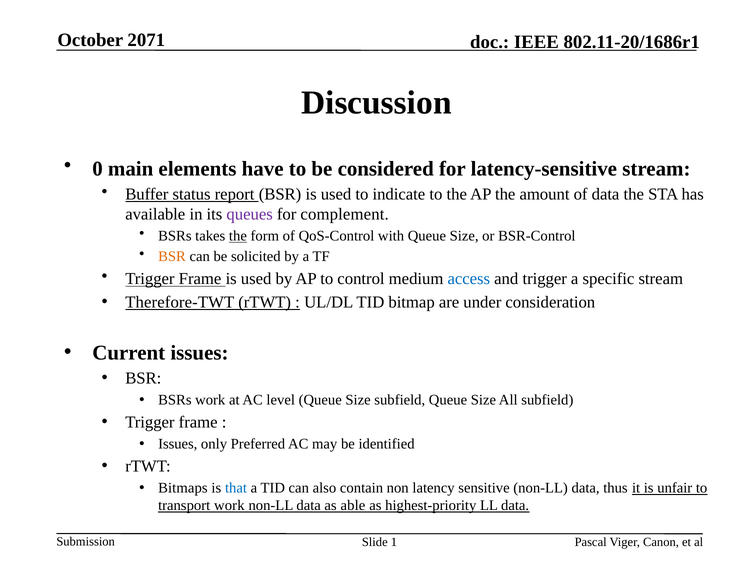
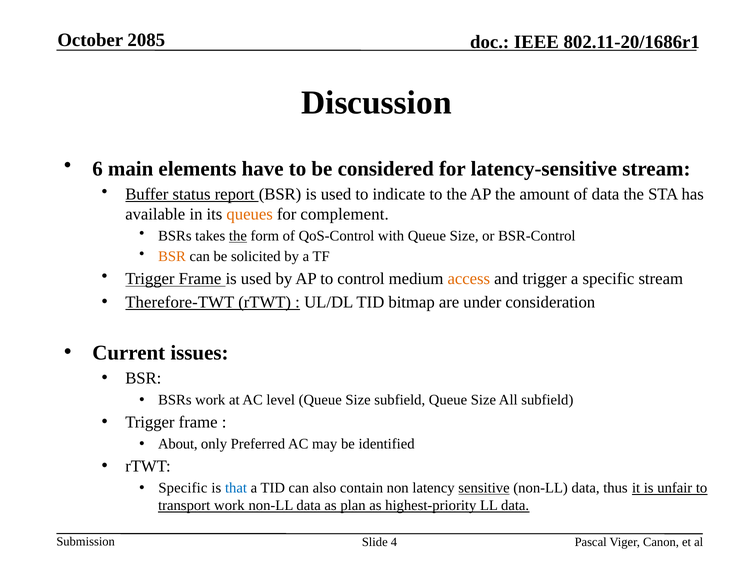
2071: 2071 -> 2085
0: 0 -> 6
queues colour: purple -> orange
access colour: blue -> orange
Issues at (178, 444): Issues -> About
Bitmaps at (183, 488): Bitmaps -> Specific
sensitive underline: none -> present
able: able -> plan
1: 1 -> 4
